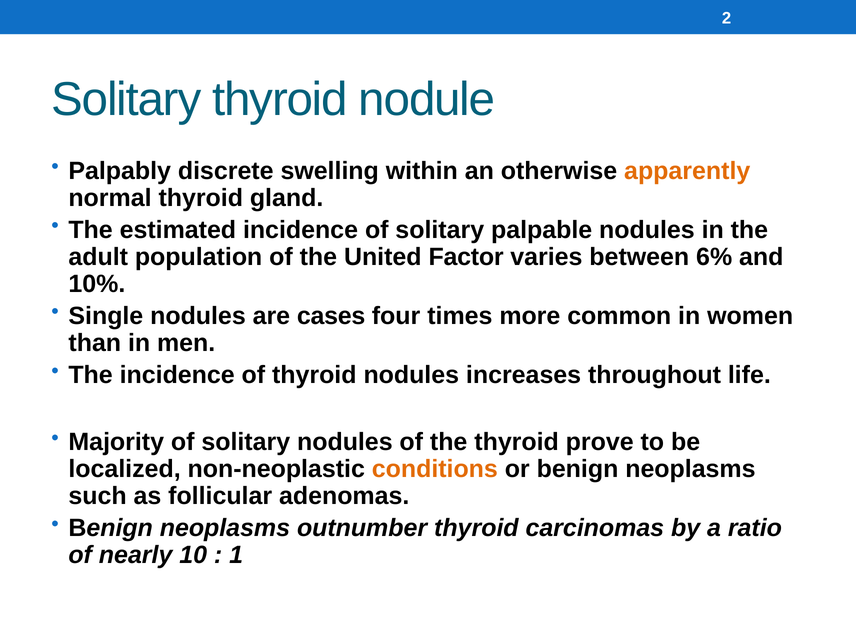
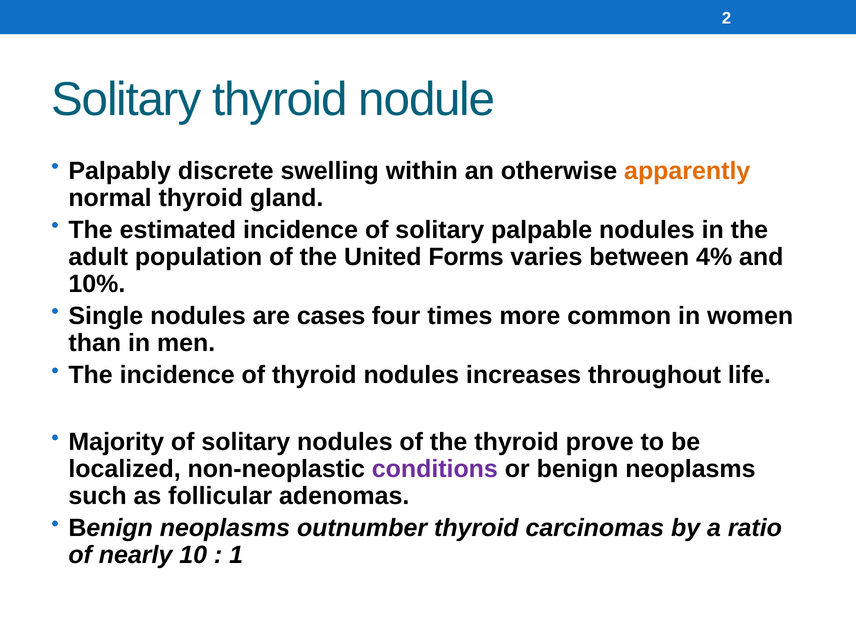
Factor: Factor -> Forms
6%: 6% -> 4%
conditions colour: orange -> purple
